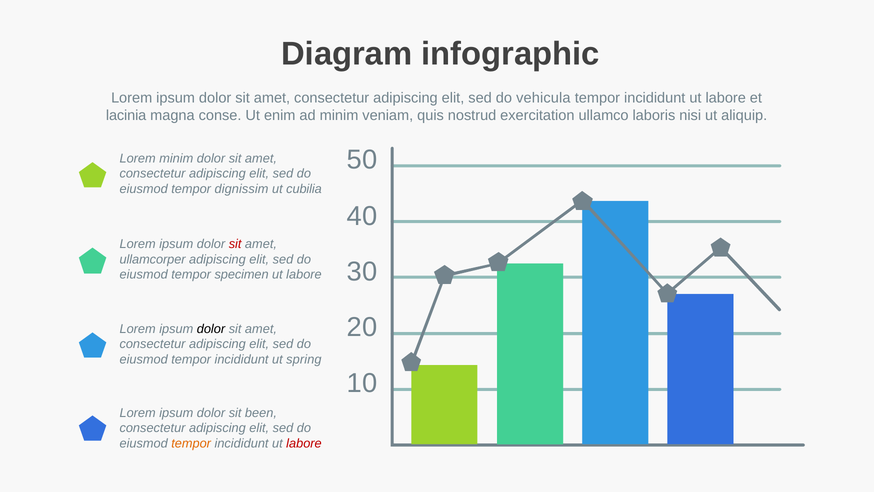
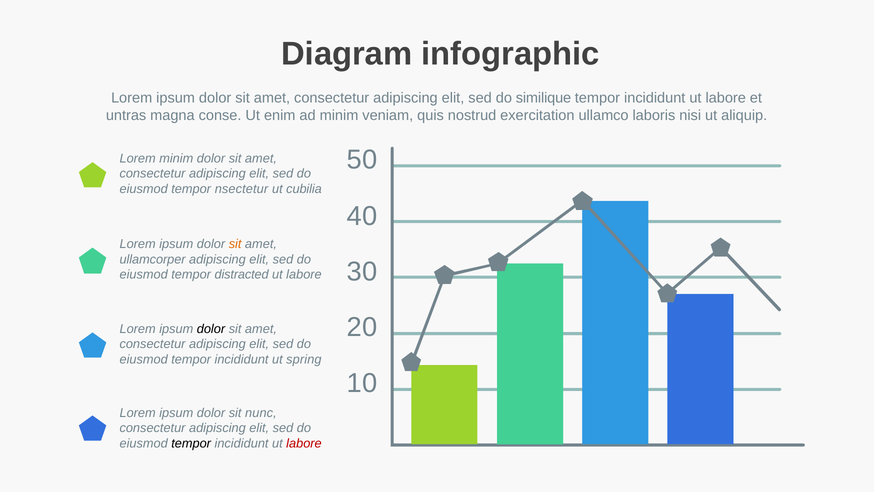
vehicula: vehicula -> similique
lacinia: lacinia -> untras
dignissim: dignissim -> nsectetur
sit at (235, 244) colour: red -> orange
specimen: specimen -> distracted
been: been -> nunc
tempor at (191, 443) colour: orange -> black
